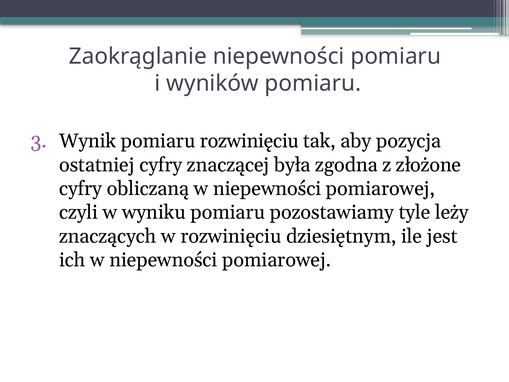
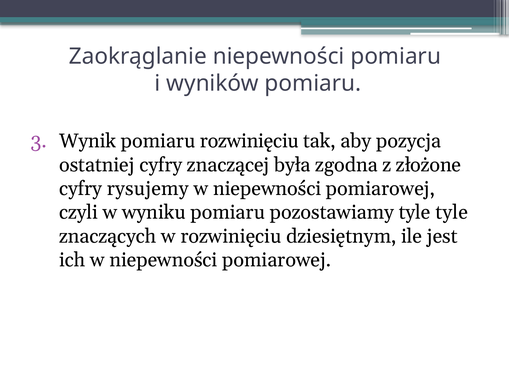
obliczaną: obliczaną -> rysujemy
tyle leży: leży -> tyle
